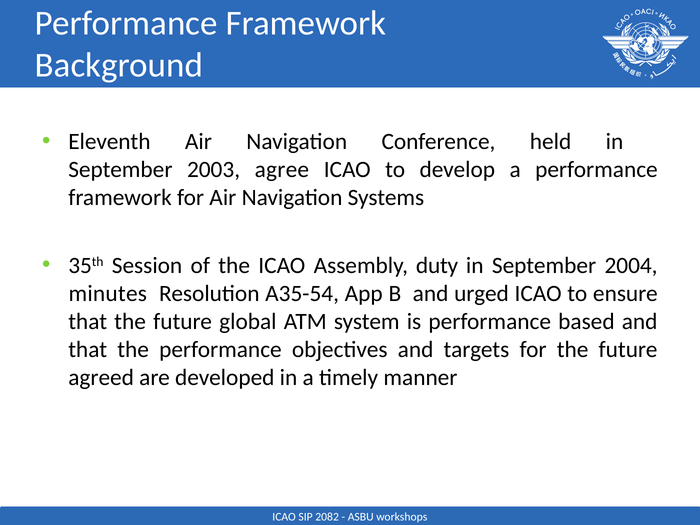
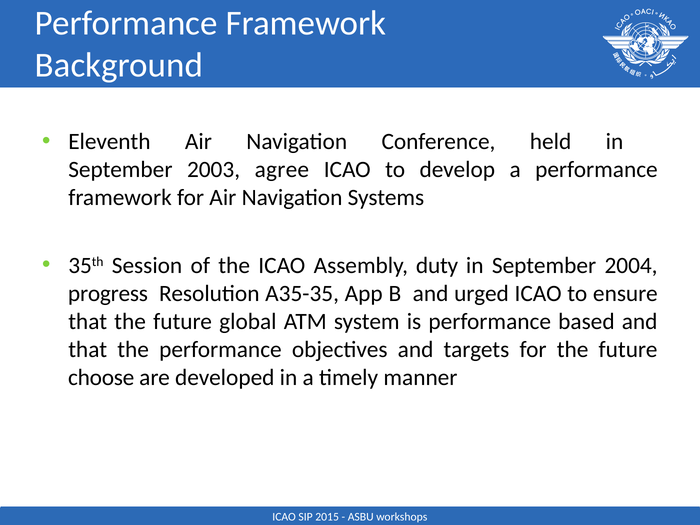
minutes: minutes -> progress
A35-54: A35-54 -> A35-35
agreed: agreed -> choose
2082: 2082 -> 2015
